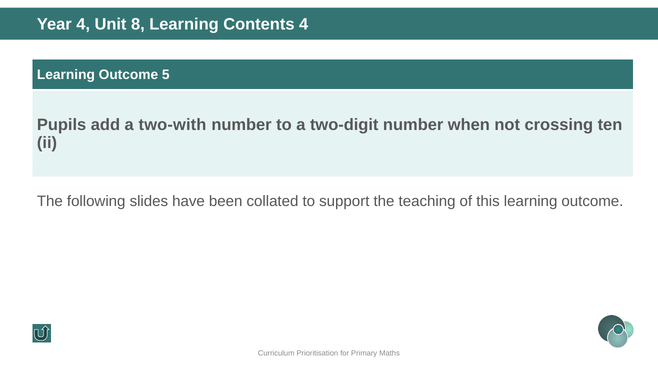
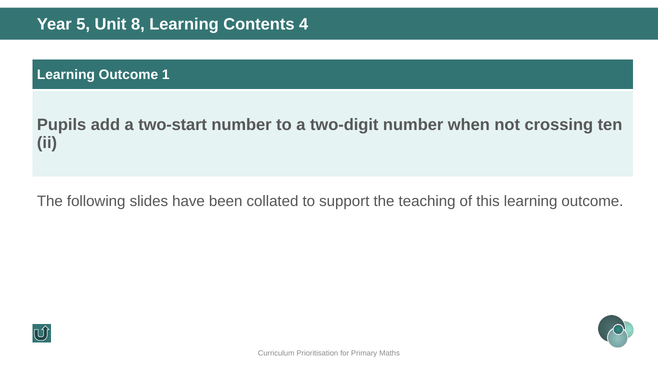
Year 4: 4 -> 5
5: 5 -> 1
two-with: two-with -> two-start
